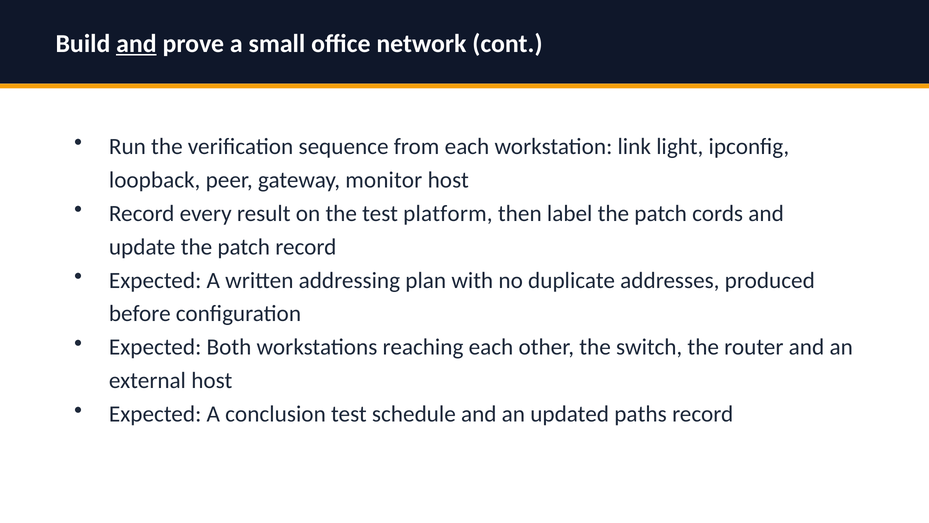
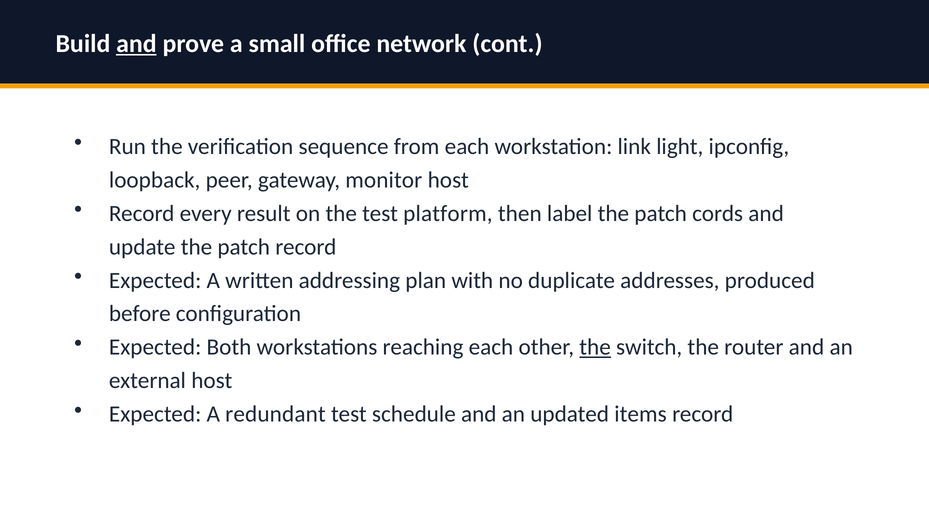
the at (595, 347) underline: none -> present
conclusion: conclusion -> redundant
paths: paths -> items
